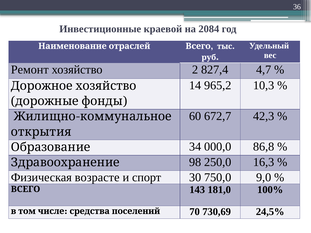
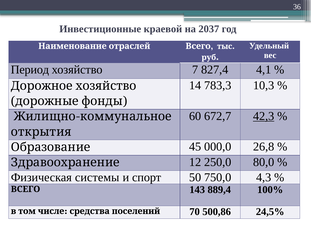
2084: 2084 -> 2037
Ремонт: Ремонт -> Период
2: 2 -> 7
4,7: 4,7 -> 4,1
965,2: 965,2 -> 783,3
42,3 underline: none -> present
34: 34 -> 45
86,8: 86,8 -> 26,8
98: 98 -> 12
16,3: 16,3 -> 80,0
возрасте: возрасте -> системы
30: 30 -> 50
9,0: 9,0 -> 4,3
181,0: 181,0 -> 889,4
730,69: 730,69 -> 500,86
